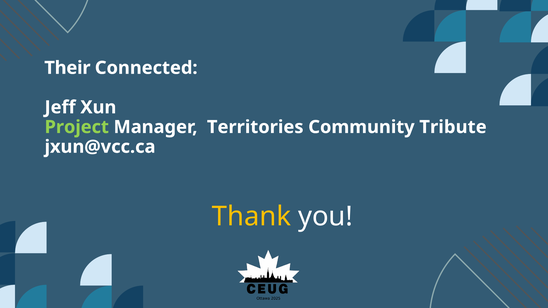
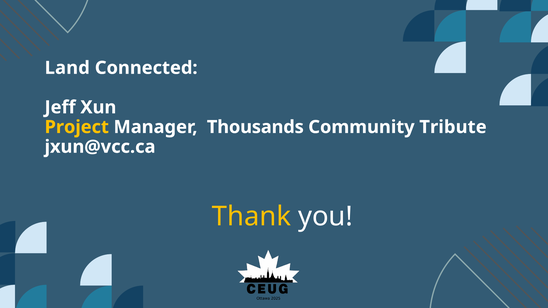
Their: Their -> Land
Project colour: light green -> yellow
Territories: Territories -> Thousands
